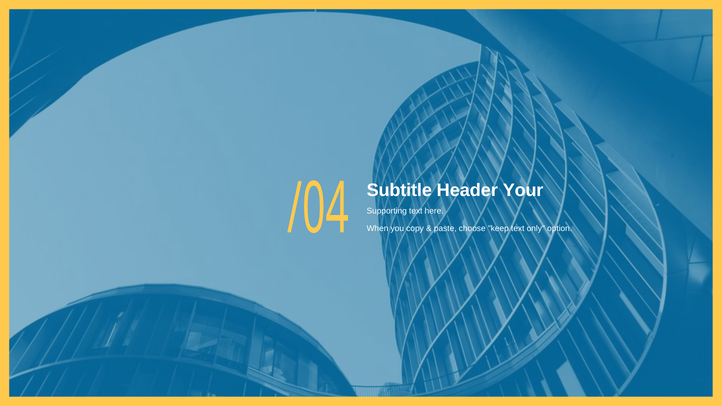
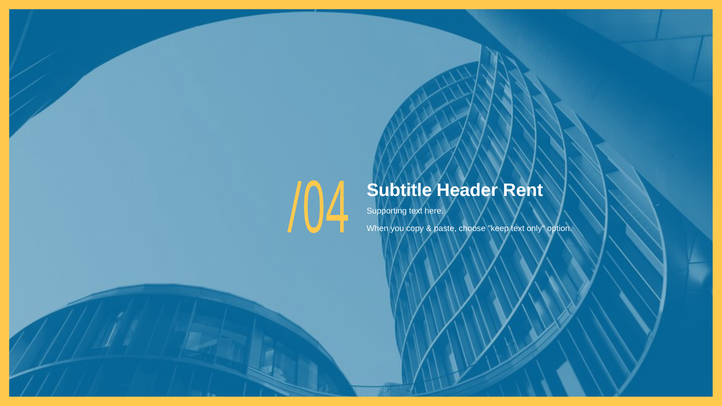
Your: Your -> Rent
